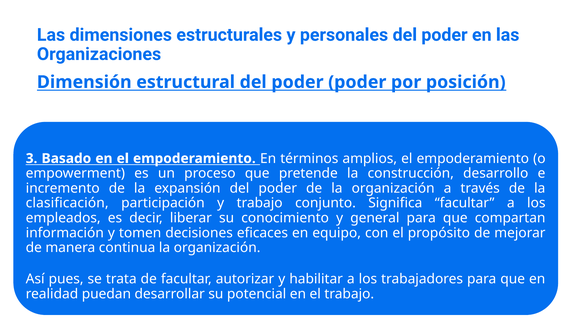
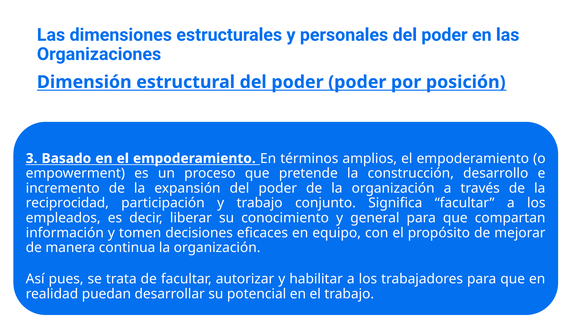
clasificación: clasificación -> reciprocidad
